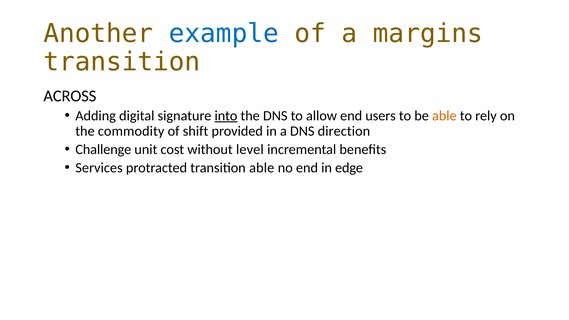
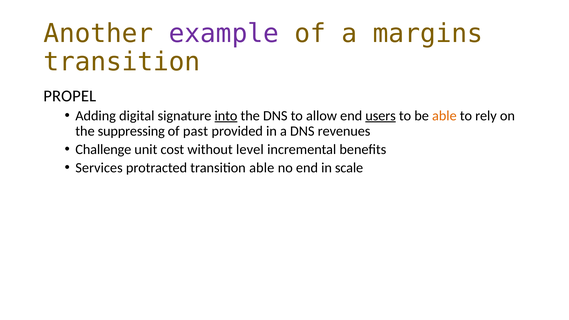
example colour: blue -> purple
ACROSS: ACROSS -> PROPEL
users underline: none -> present
commodity: commodity -> suppressing
shift: shift -> past
direction: direction -> revenues
edge: edge -> scale
